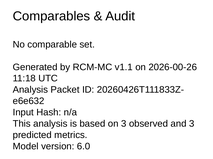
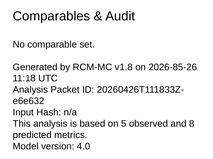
v1.1: v1.1 -> v1.8
2026-00-26: 2026-00-26 -> 2026-85-26
on 3: 3 -> 5
and 3: 3 -> 8
6.0: 6.0 -> 4.0
